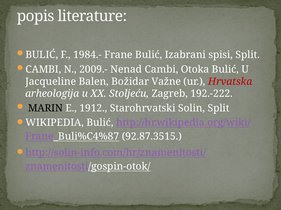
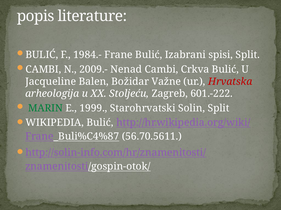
Otoka: Otoka -> Crkva
192.-222: 192.-222 -> 601.-222
MARIN colour: black -> green
1912: 1912 -> 1999
92.87.3515: 92.87.3515 -> 56.70.5611
